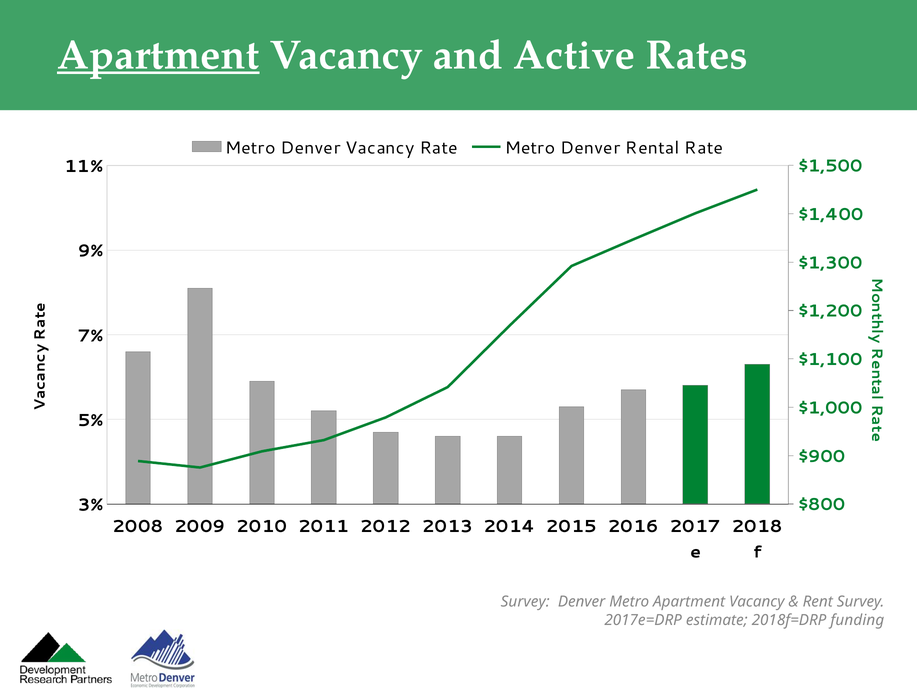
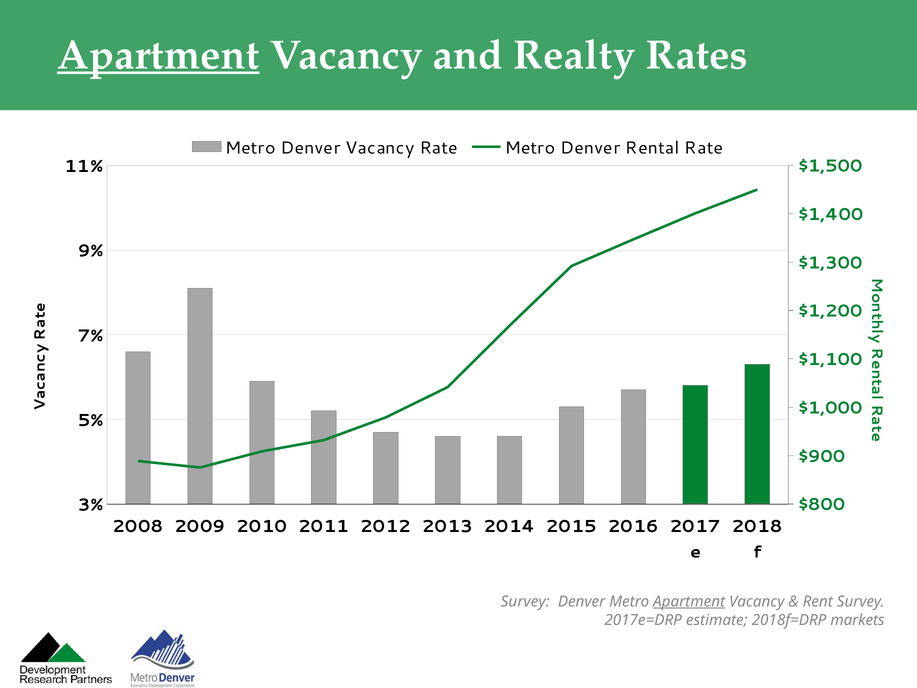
Active: Active -> Realty
Apartment at (689, 601) underline: none -> present
funding: funding -> markets
